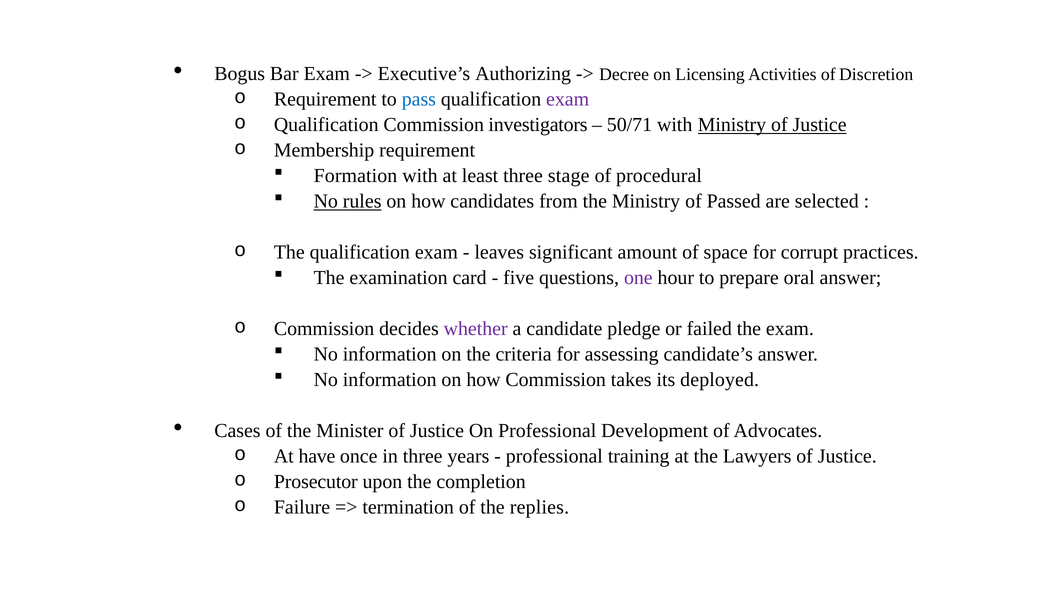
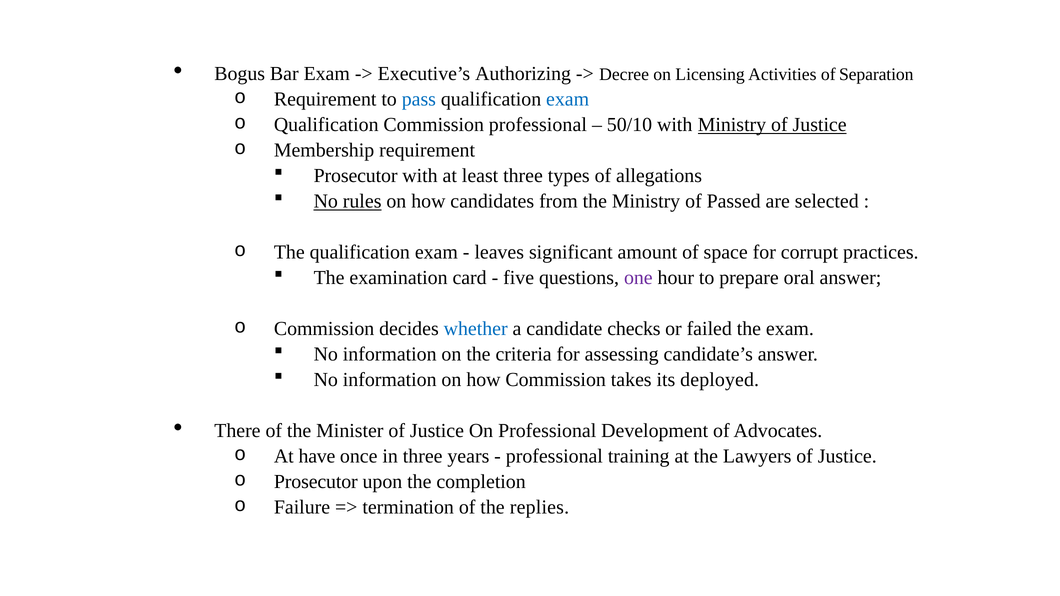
Discretion: Discretion -> Separation
exam at (568, 99) colour: purple -> blue
Commission investigators: investigators -> professional
50/71: 50/71 -> 50/10
Formation at (355, 176): Formation -> Prosecutor
stage: stage -> types
procedural: procedural -> allegations
whether colour: purple -> blue
pledge: pledge -> checks
Cases: Cases -> There
